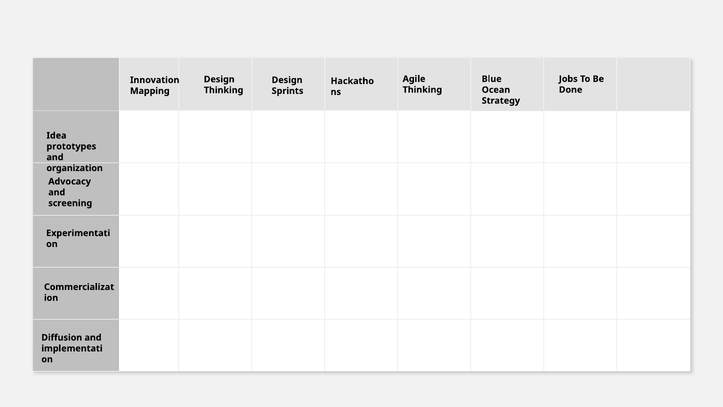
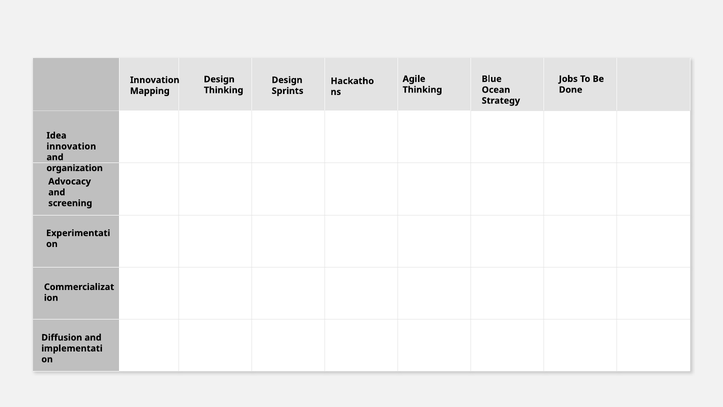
prototypes at (71, 146): prototypes -> innovation
